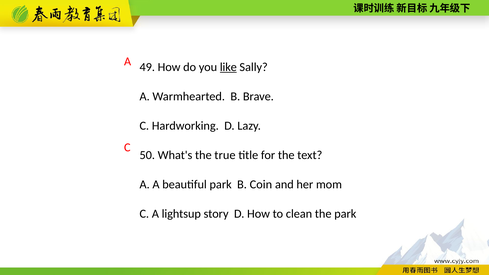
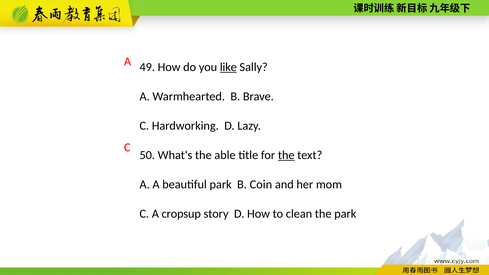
true: true -> able
the at (286, 155) underline: none -> present
lights: lights -> crops
